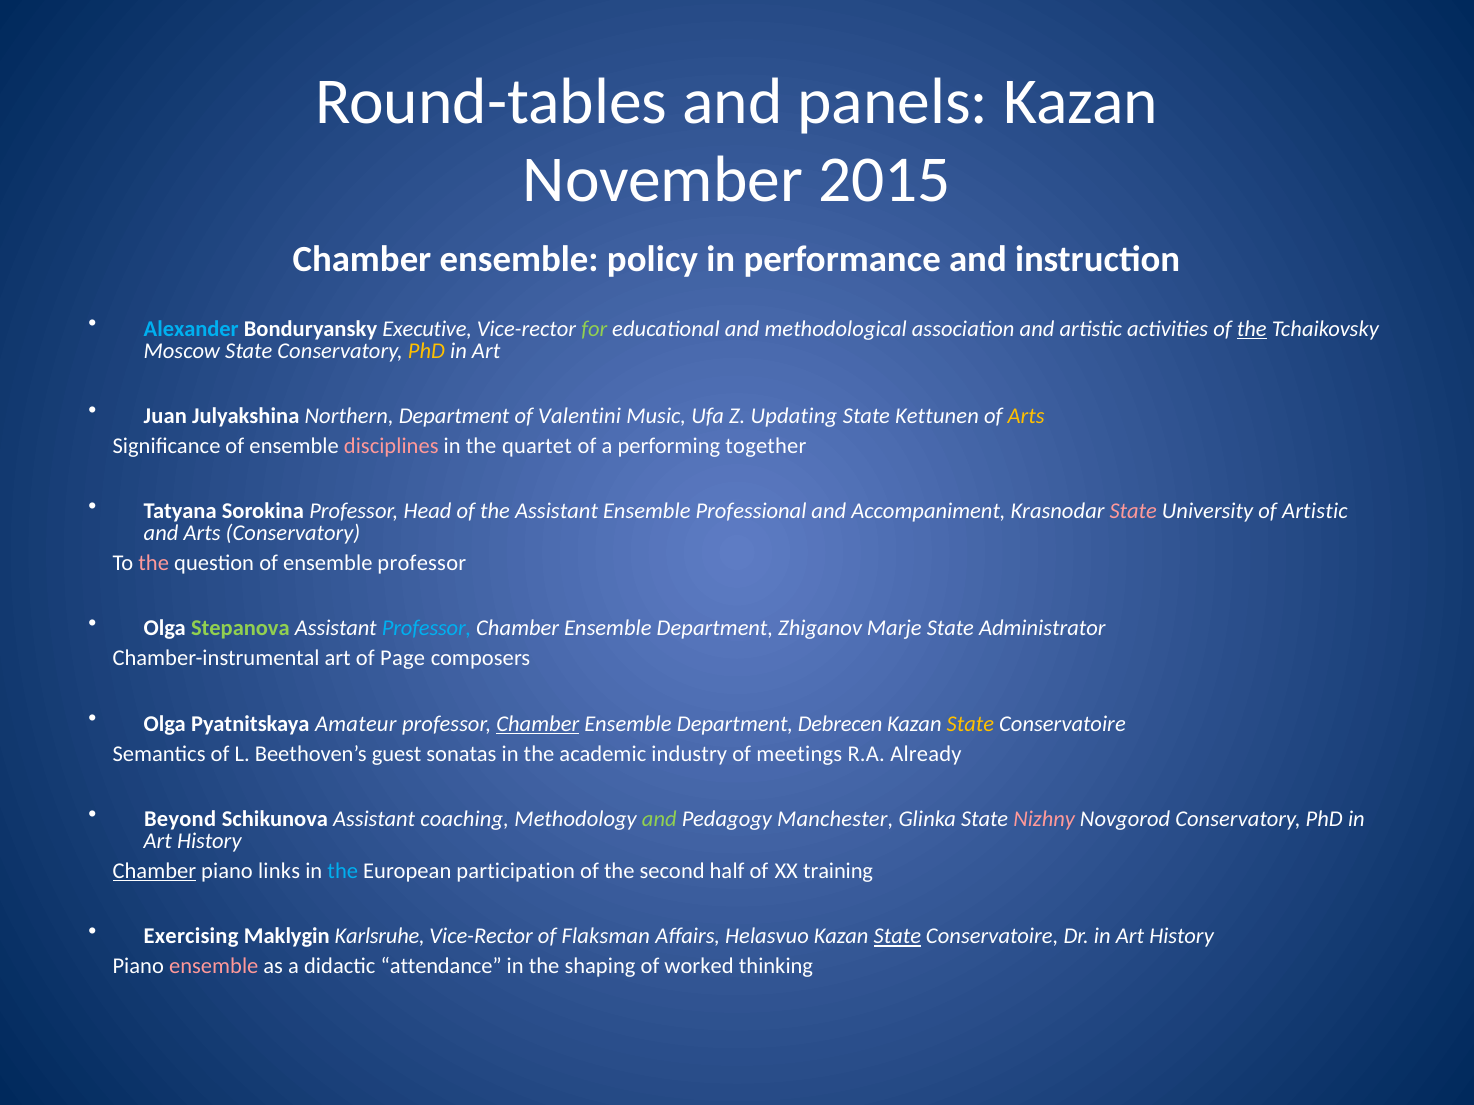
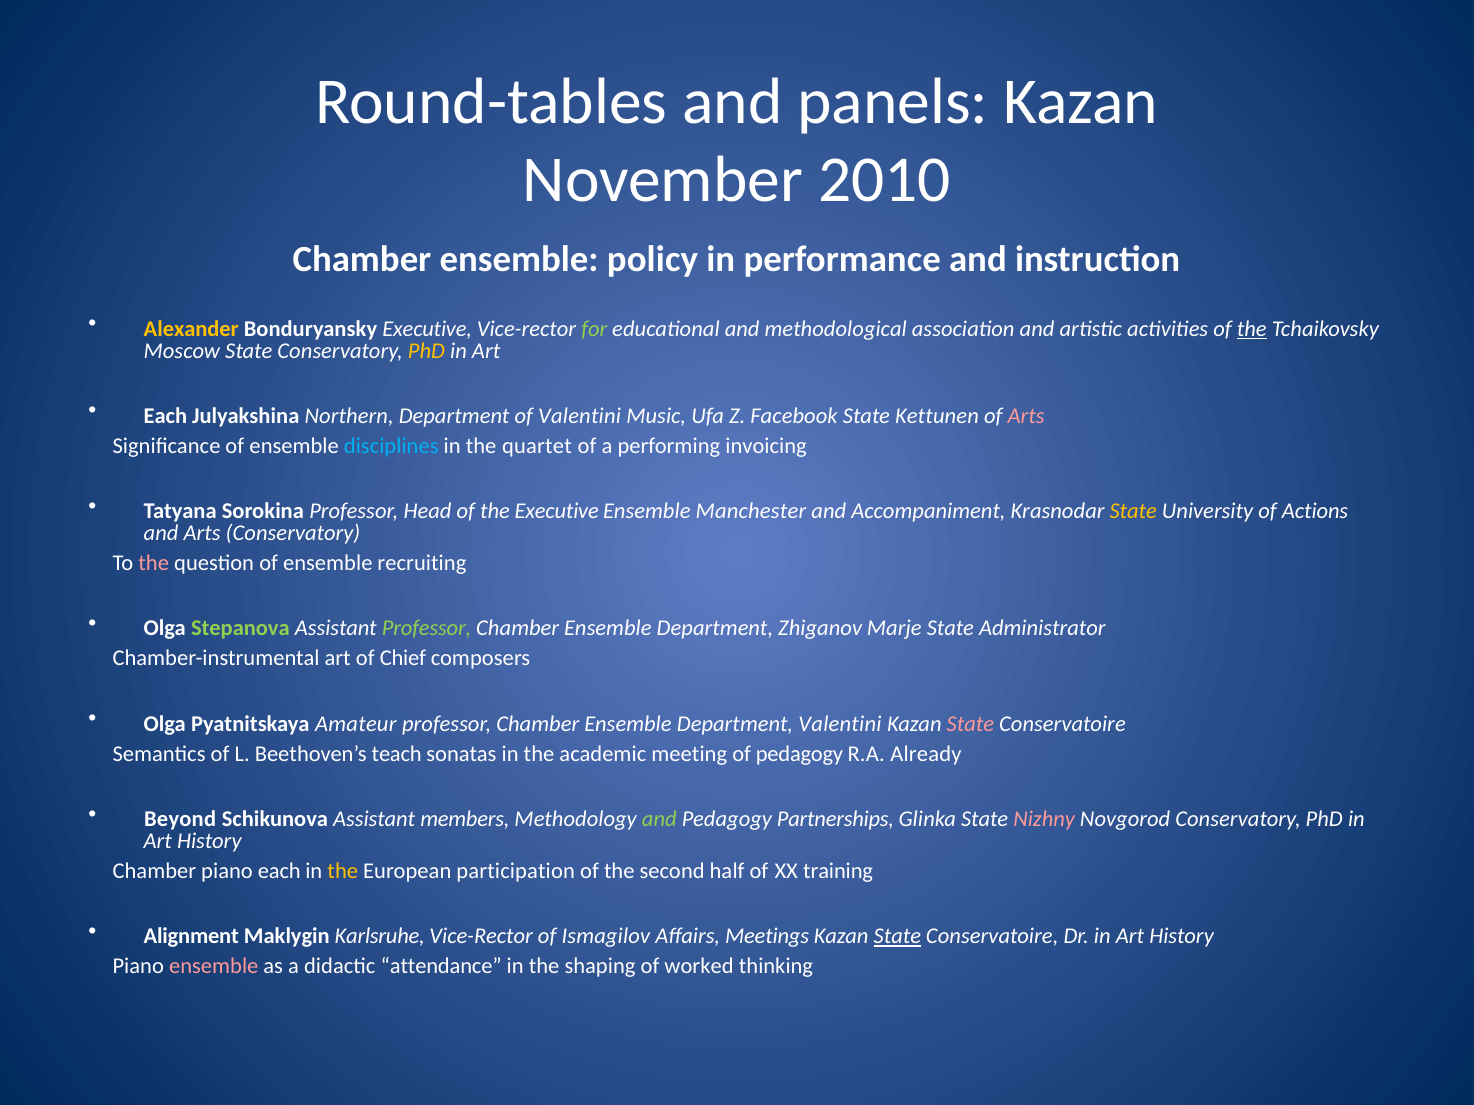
2015: 2015 -> 2010
Alexander colour: light blue -> yellow
Juan at (165, 416): Juan -> Each
Updating: Updating -> Facebook
Arts at (1026, 416) colour: yellow -> pink
disciplines colour: pink -> light blue
together: together -> invoicing
the Assistant: Assistant -> Executive
Professional: Professional -> Manchester
State at (1133, 512) colour: pink -> yellow
of Artistic: Artistic -> Actions
ensemble professor: professor -> recruiting
Professor at (427, 629) colour: light blue -> light green
Page: Page -> Chief
Chamber at (538, 724) underline: present -> none
Department Debrecen: Debrecen -> Valentini
State at (970, 724) colour: yellow -> pink
guest: guest -> teach
industry: industry -> meeting
of meetings: meetings -> pedagogy
coaching: coaching -> members
Manchester: Manchester -> Partnerships
Chamber at (154, 871) underline: present -> none
piano links: links -> each
the at (343, 871) colour: light blue -> yellow
Exercising: Exercising -> Alignment
Flaksman: Flaksman -> Ismagilov
Helasvuo: Helasvuo -> Meetings
